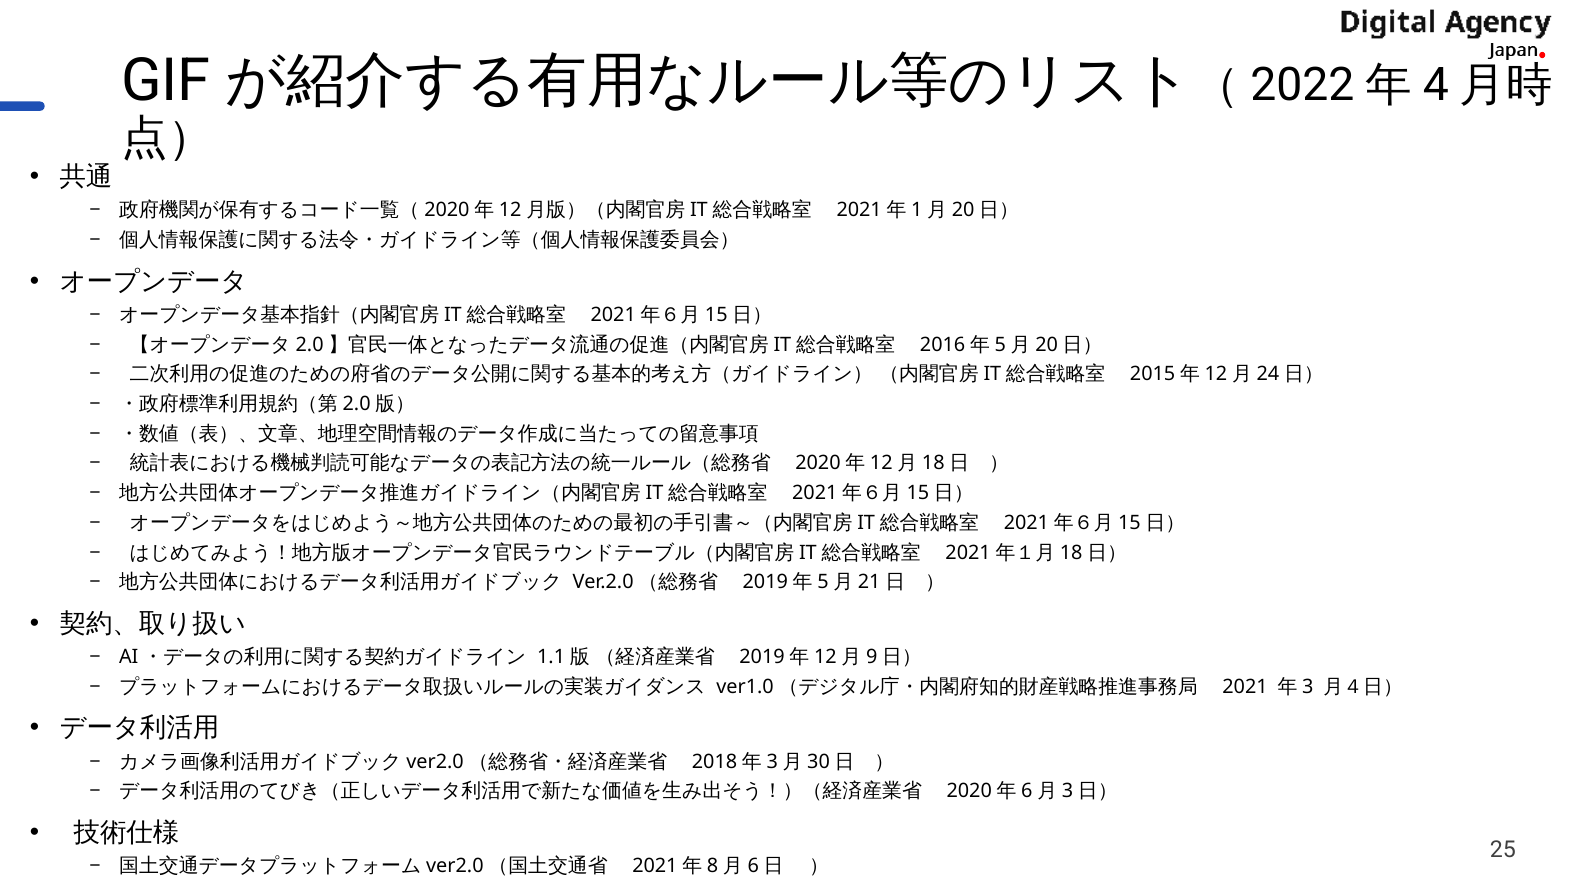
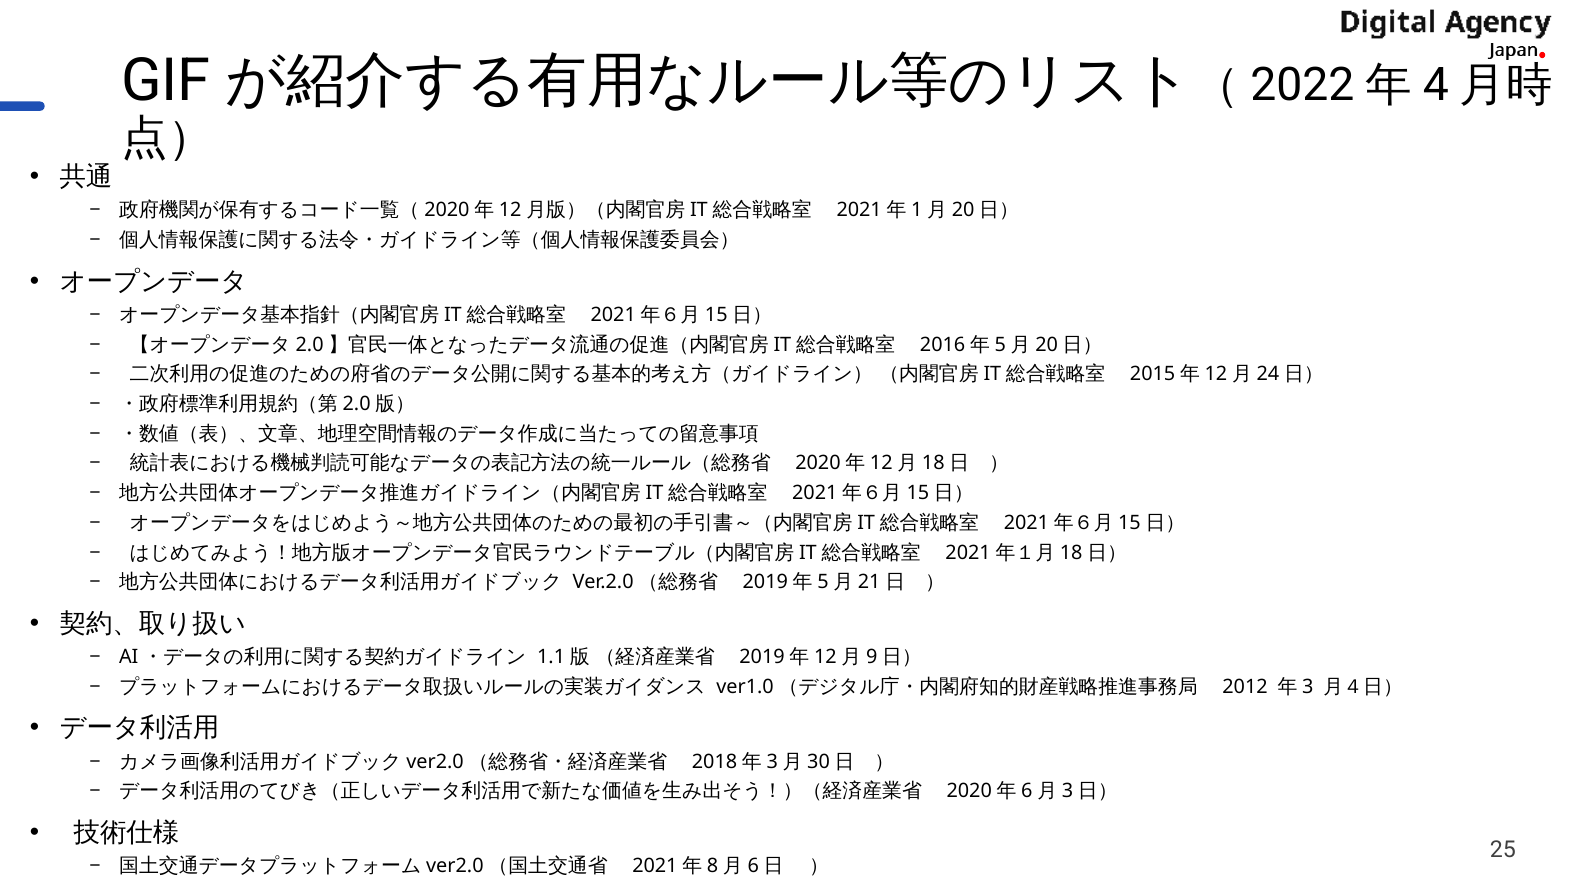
2021: 2021 -> 2012
